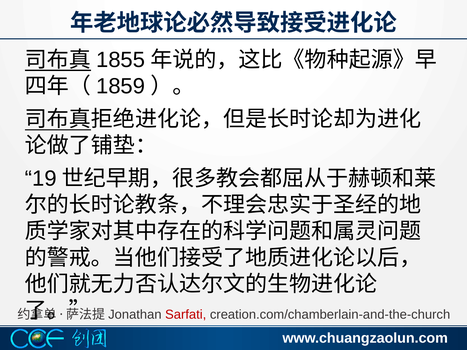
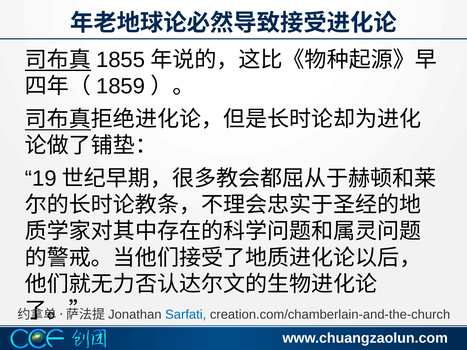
Sarfati colour: red -> blue
